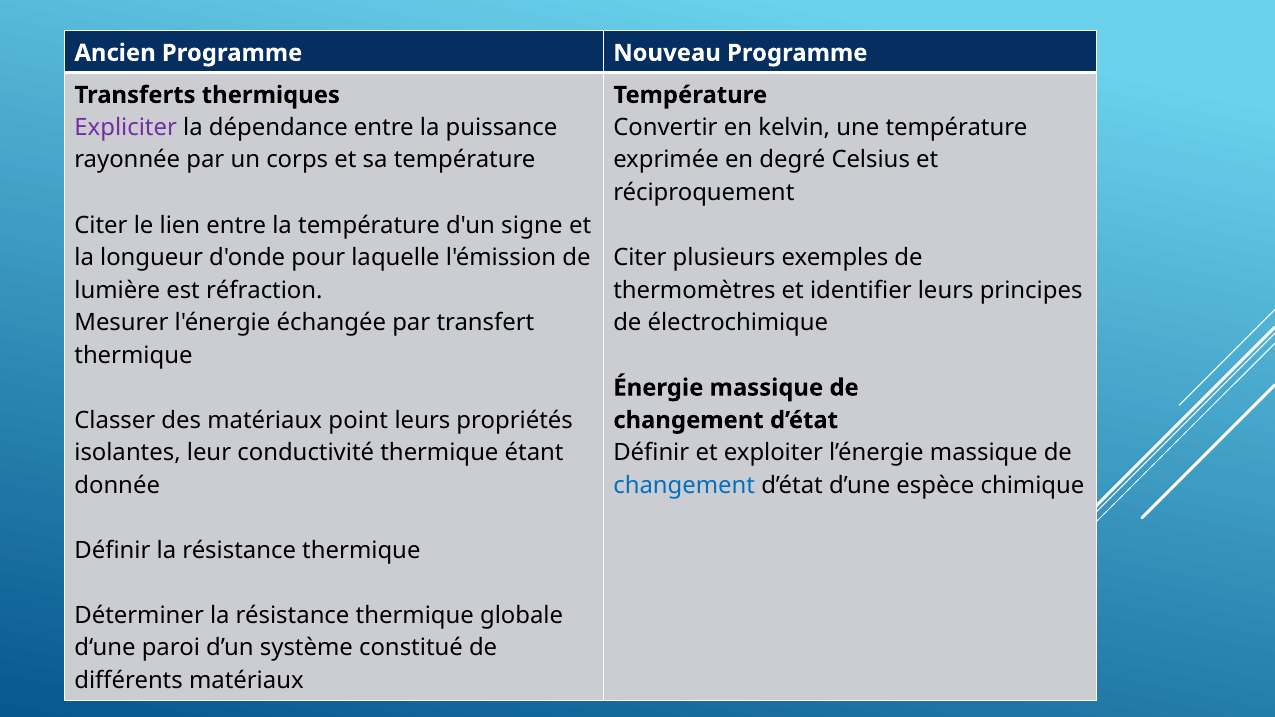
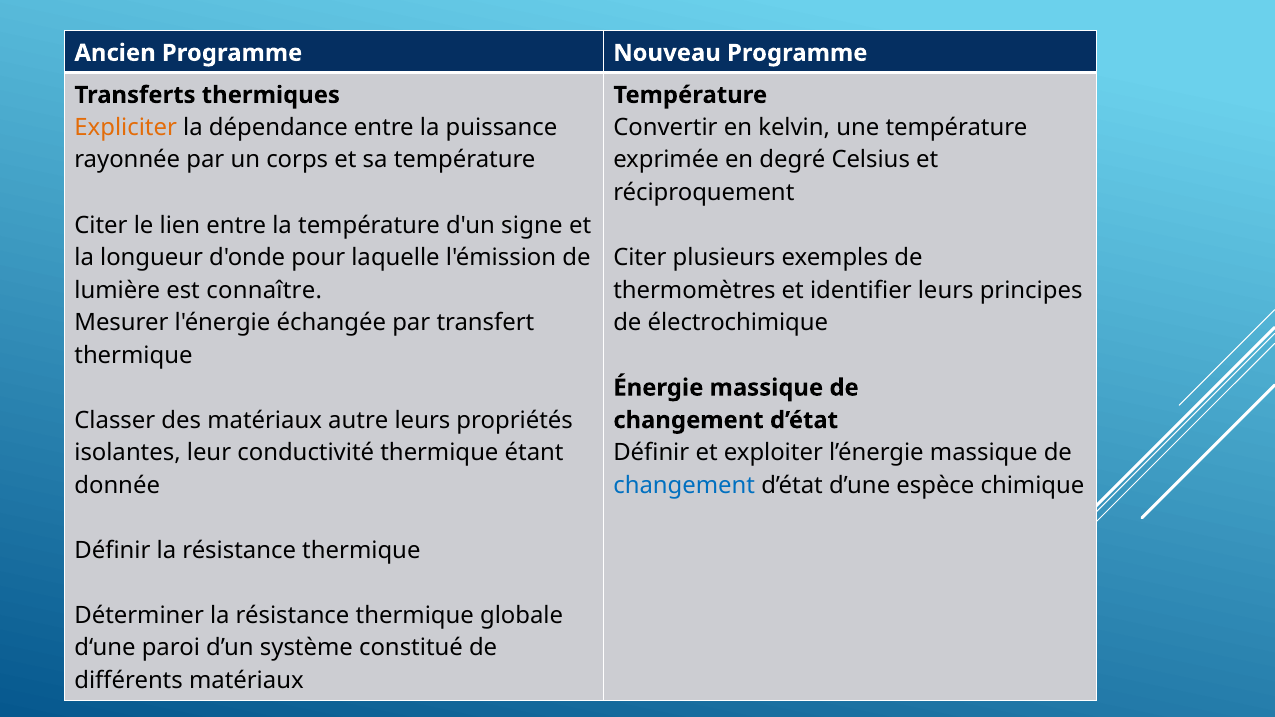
Expliciter colour: purple -> orange
réfraction: réfraction -> connaître
point: point -> autre
